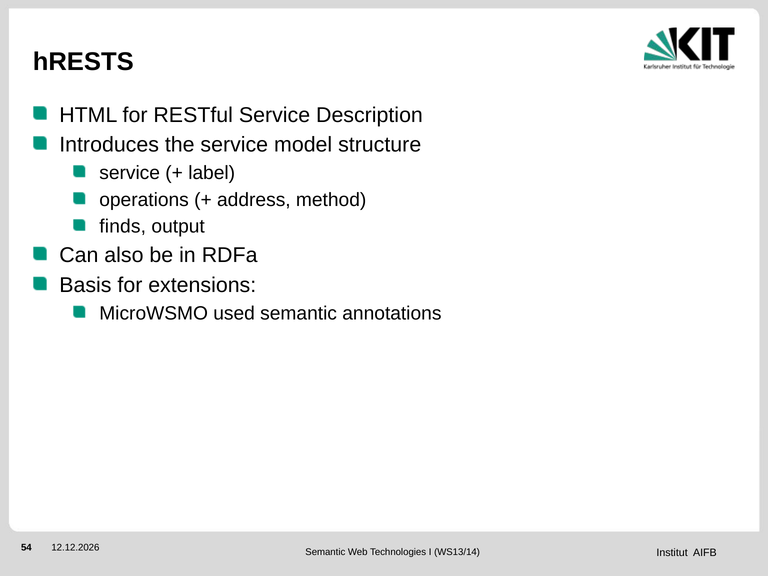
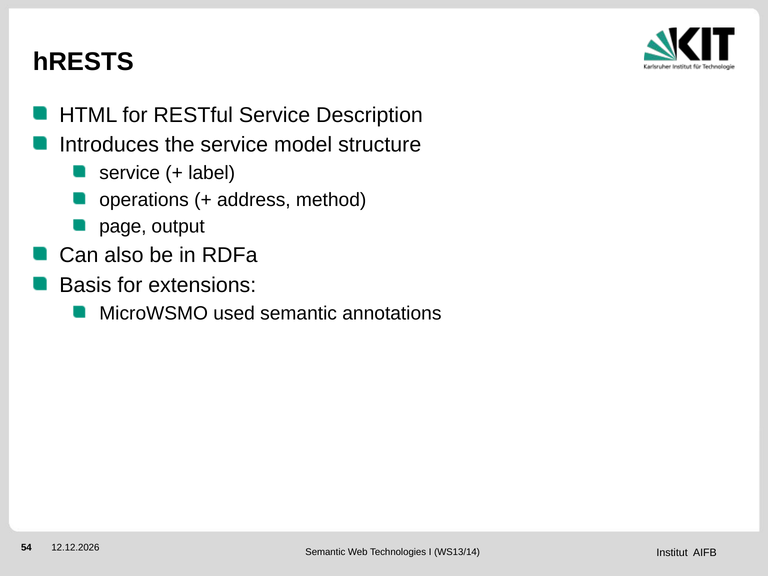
finds: finds -> page
